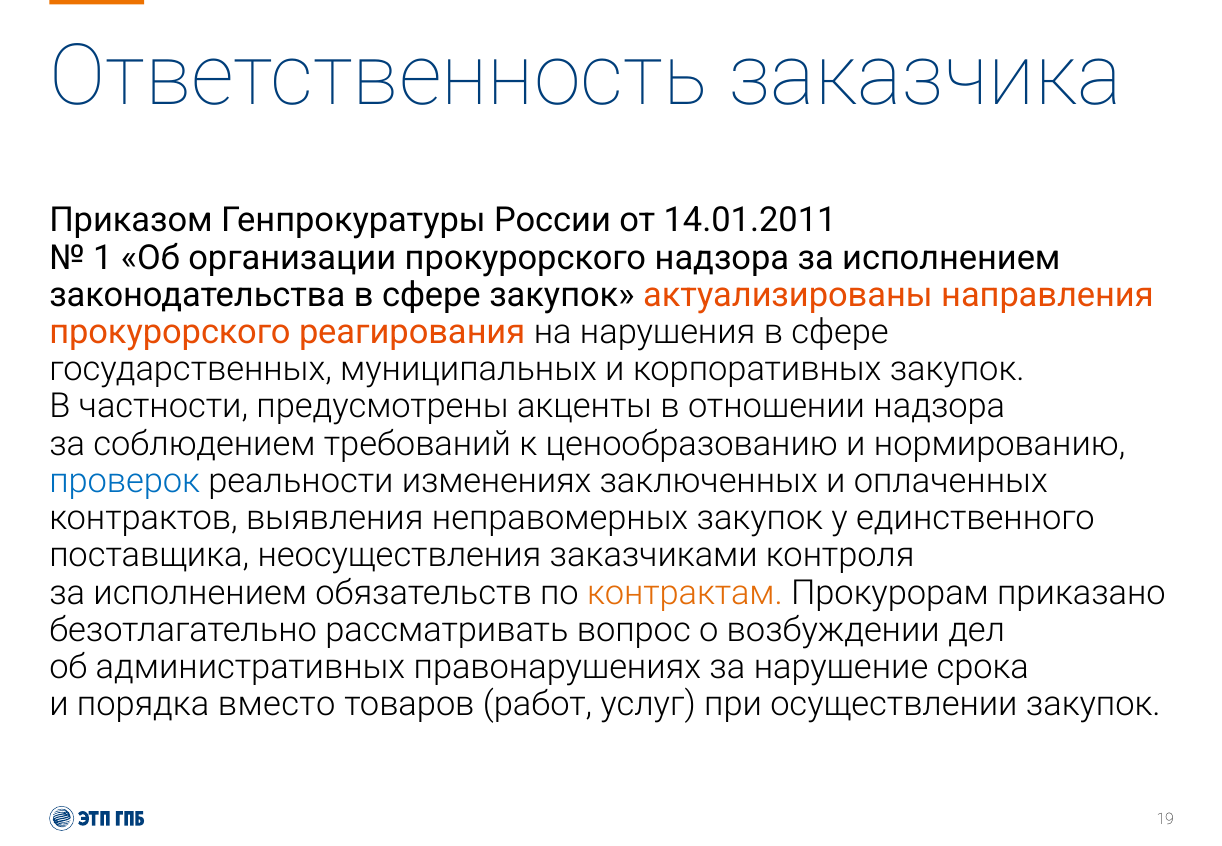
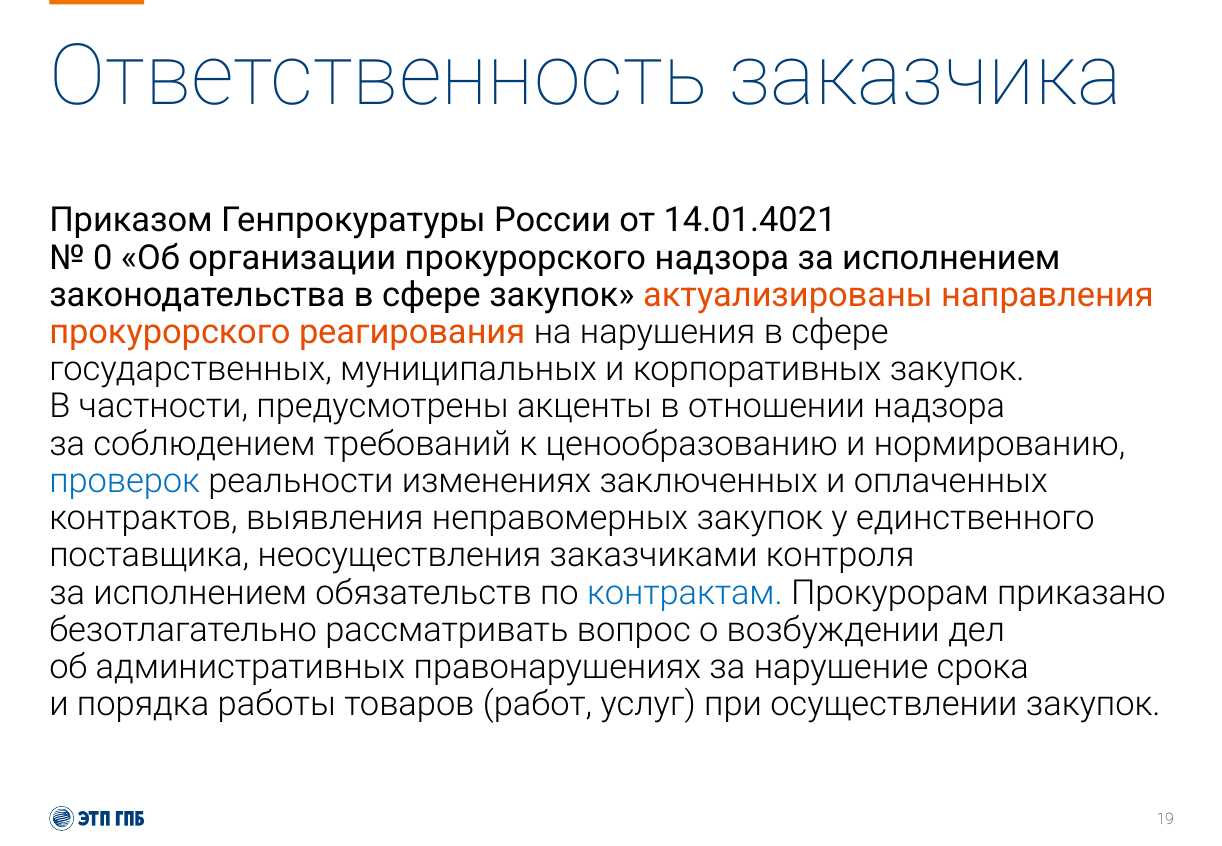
14.01.2011: 14.01.2011 -> 14.01.4021
1: 1 -> 0
контрактам colour: orange -> blue
вместо: вместо -> работы
